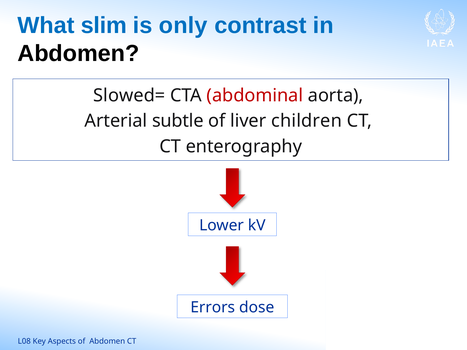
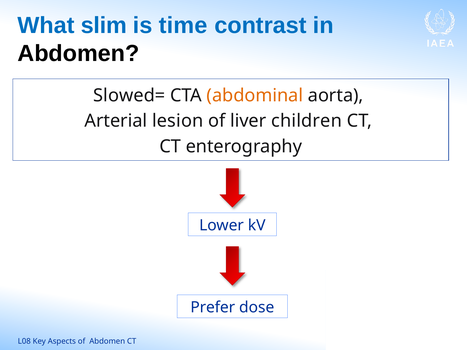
only: only -> time
abdominal colour: red -> orange
subtle: subtle -> lesion
Errors: Errors -> Prefer
